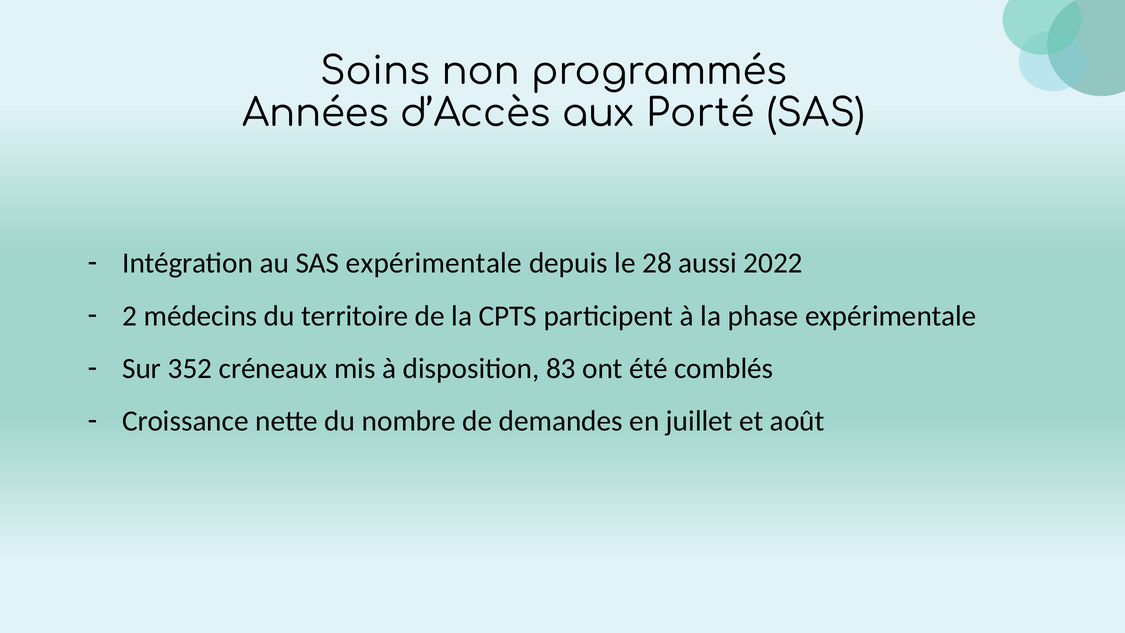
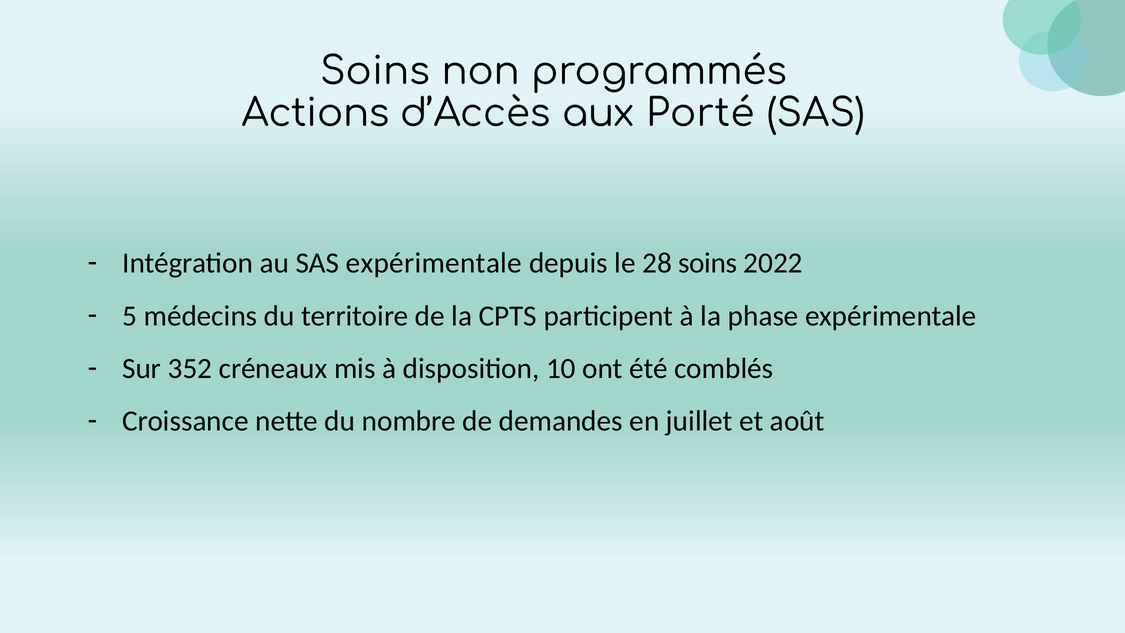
Années: Années -> Actions
28 aussi: aussi -> soins
2: 2 -> 5
83: 83 -> 10
